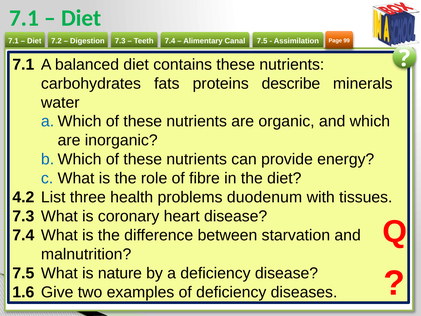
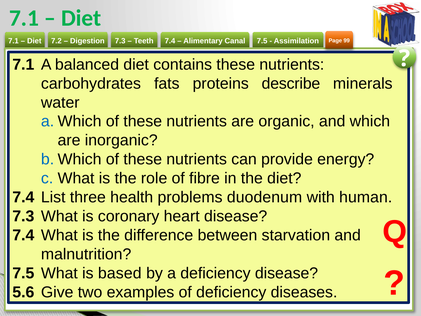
4.2 at (23, 197): 4.2 -> 7.4
tissues: tissues -> human
nature: nature -> based
1.6: 1.6 -> 5.6
